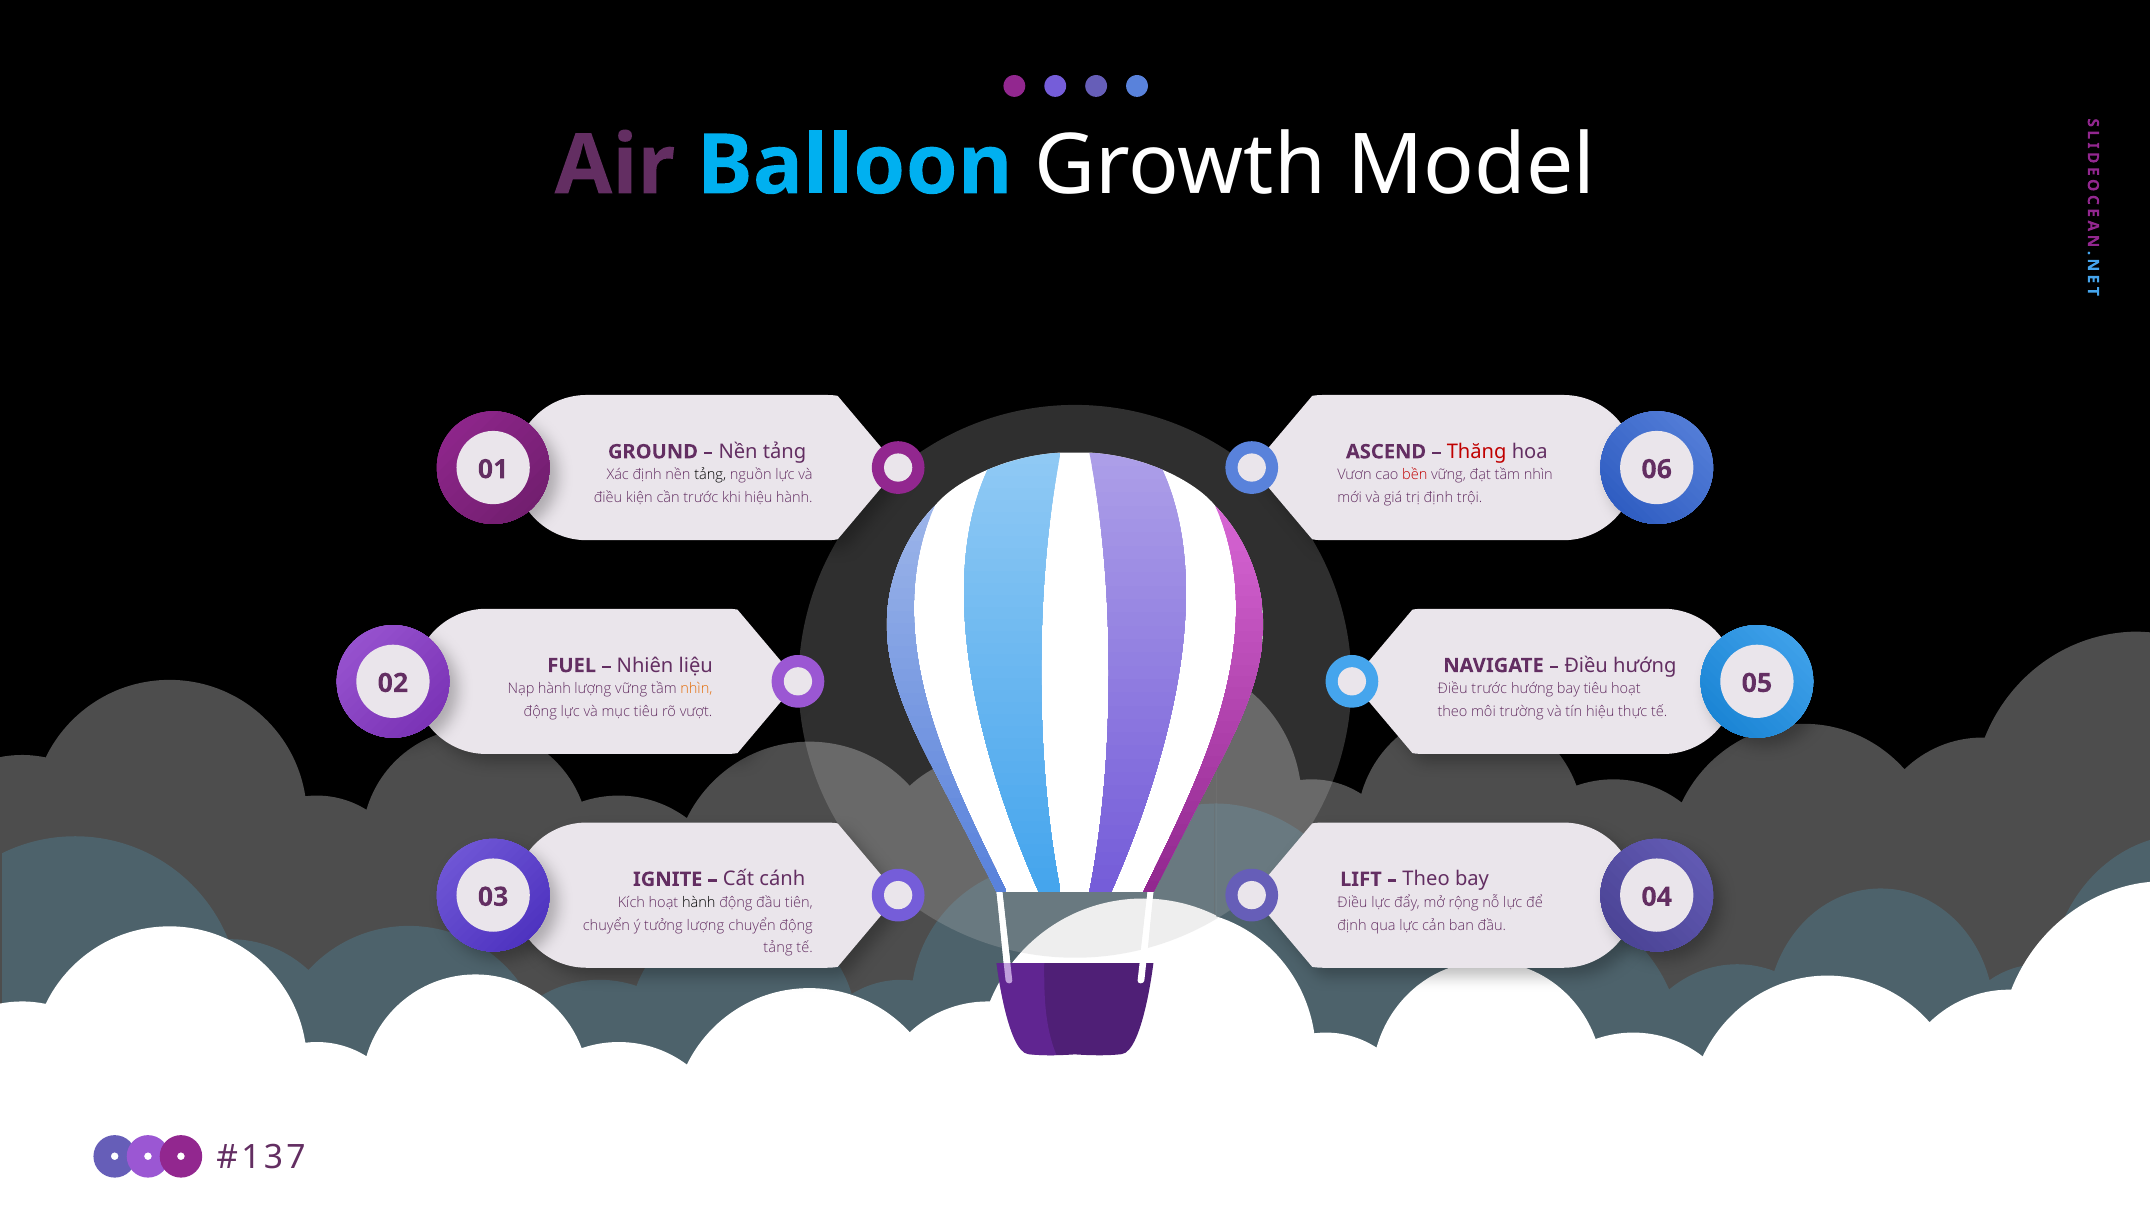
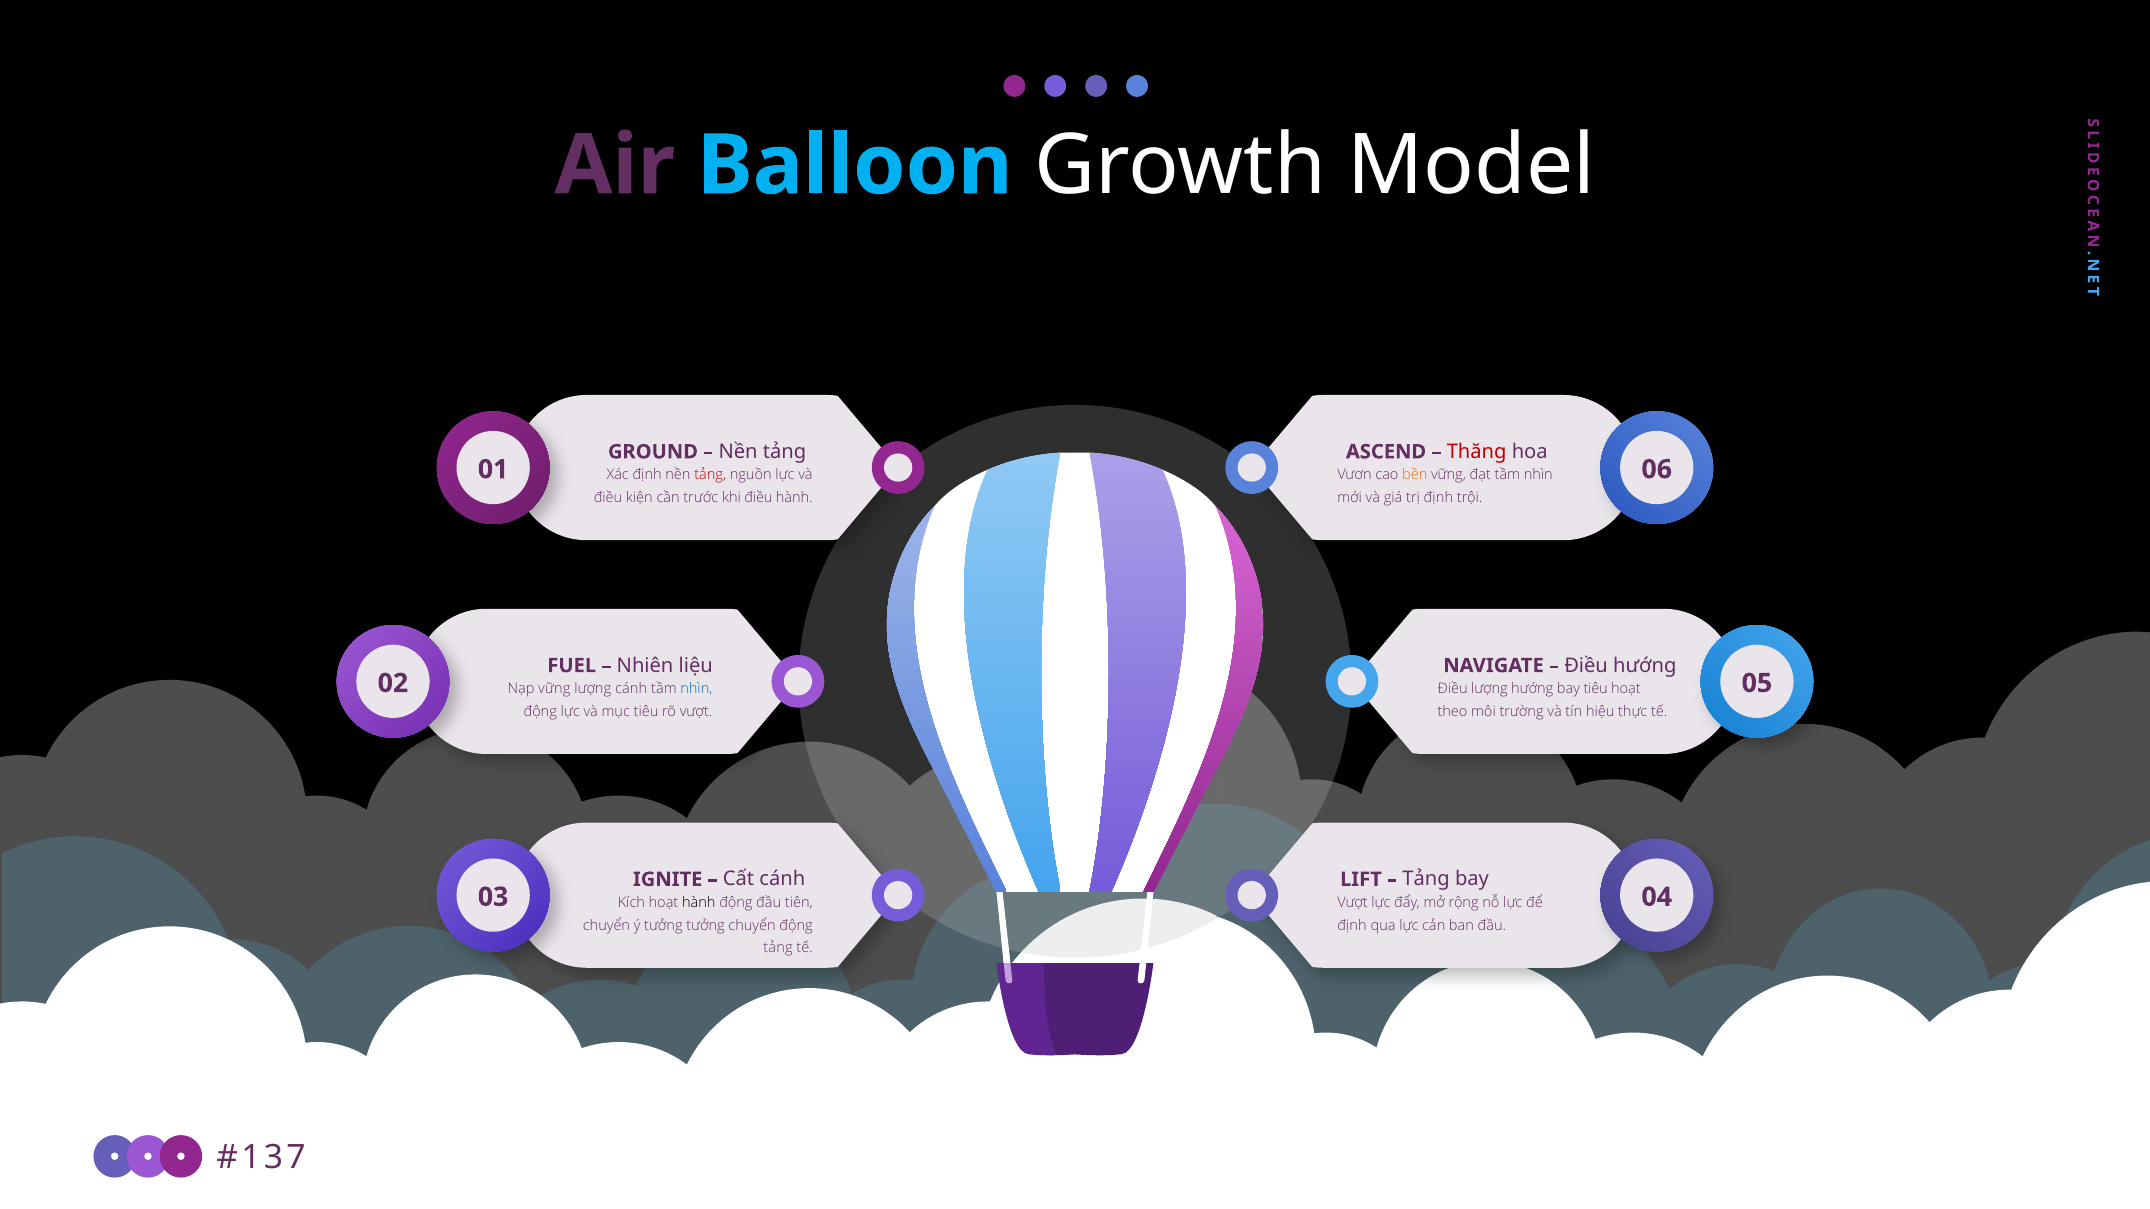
tảng at (710, 475) colour: black -> red
bền colour: red -> orange
khi hiệu: hiệu -> điều
Nạp hành: hành -> vững
lượng vững: vững -> cánh
nhìn at (696, 689) colour: orange -> blue
Điều trước: trước -> lượng
Theo at (1426, 880): Theo -> Tảng
Điều at (1352, 903): Điều -> Vượt
tưởng lượng: lượng -> tưởng
